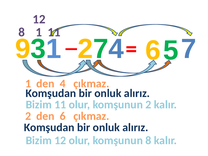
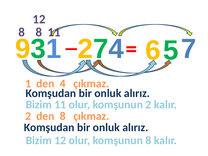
8 1: 1 -> 8
den 6: 6 -> 8
